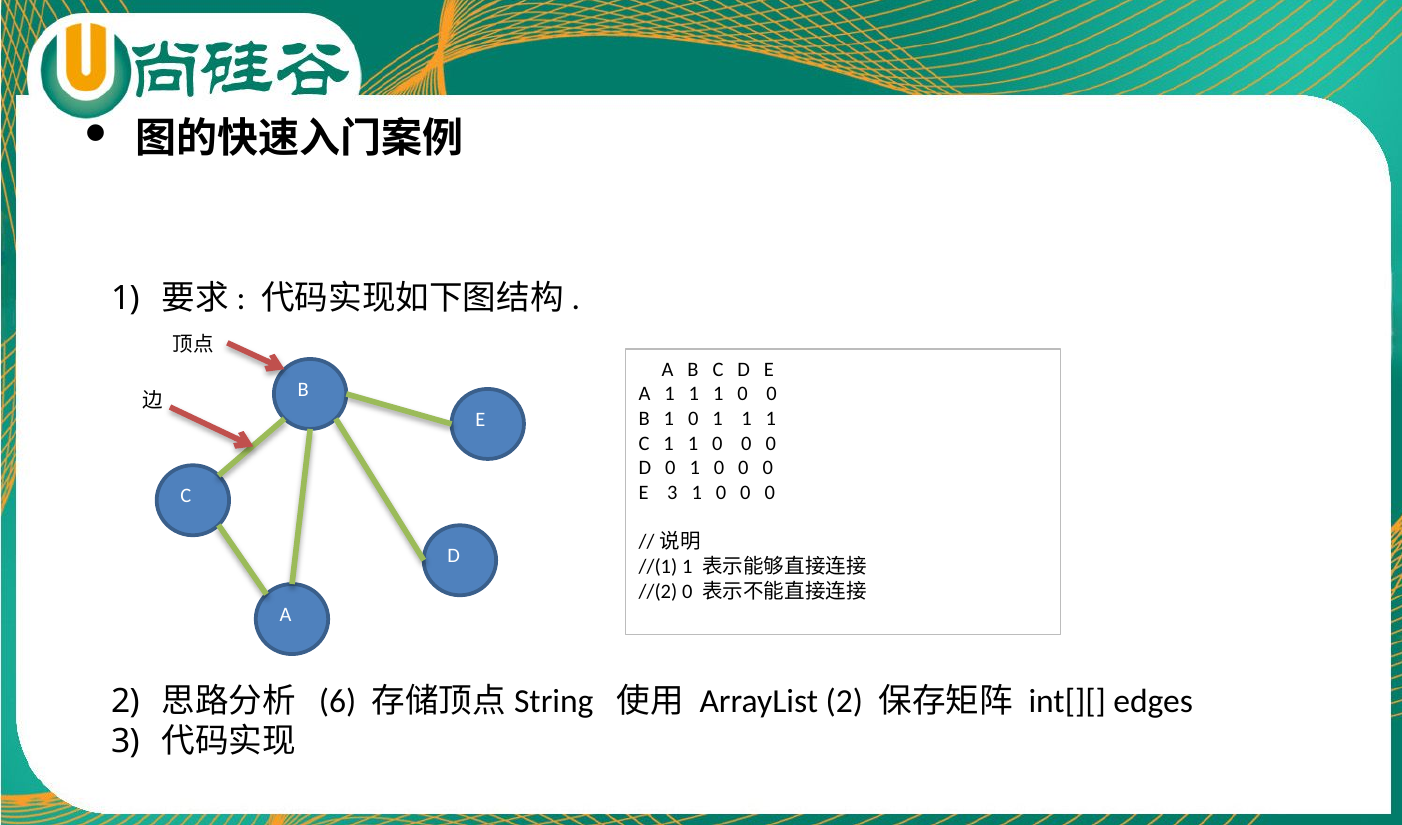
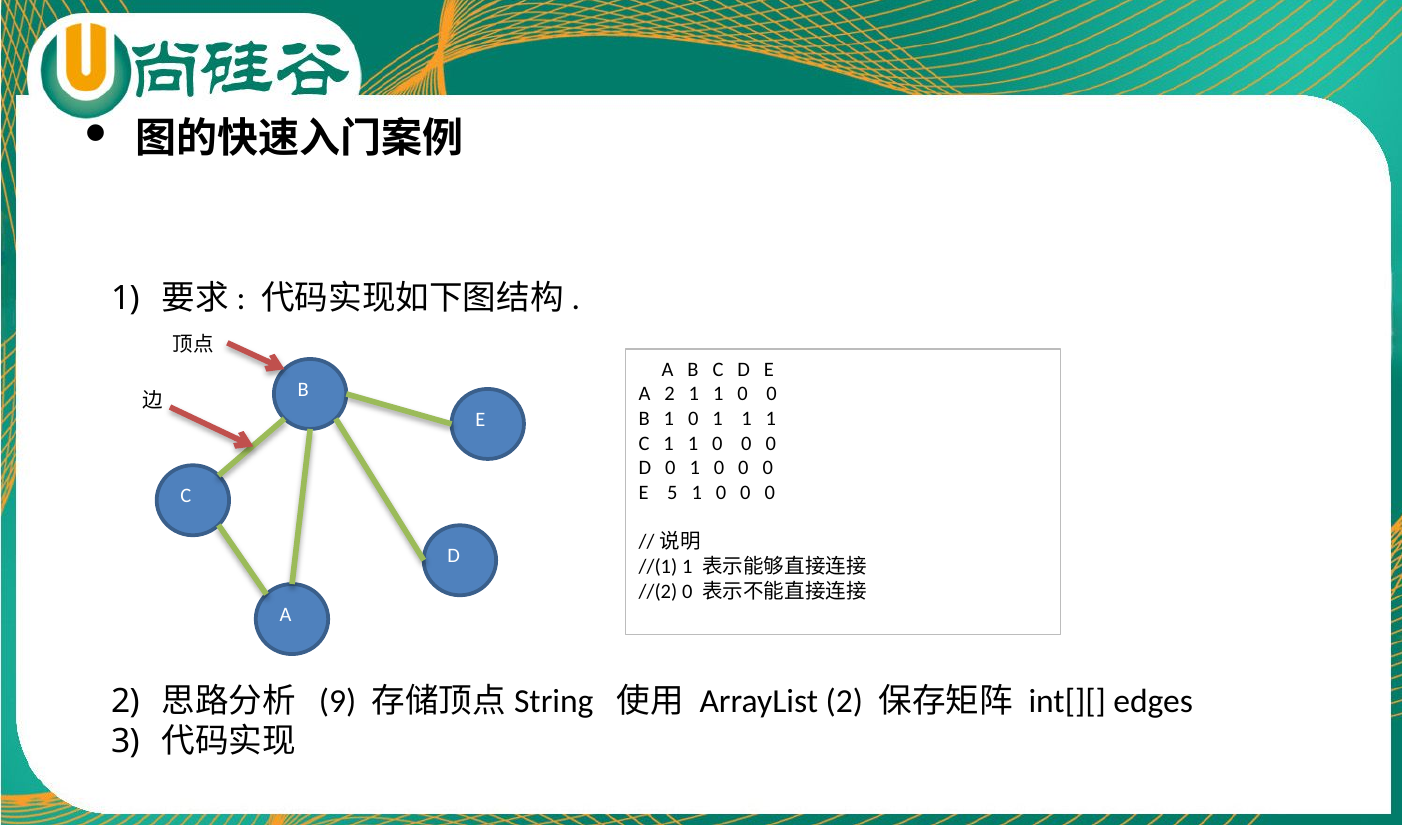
A 1: 1 -> 2
E 3: 3 -> 5
6: 6 -> 9
